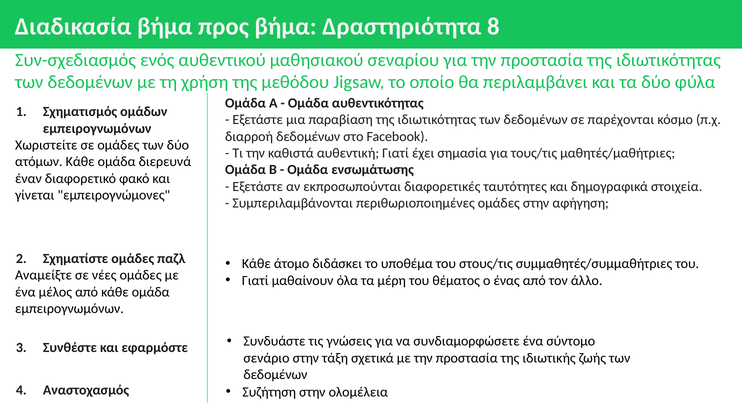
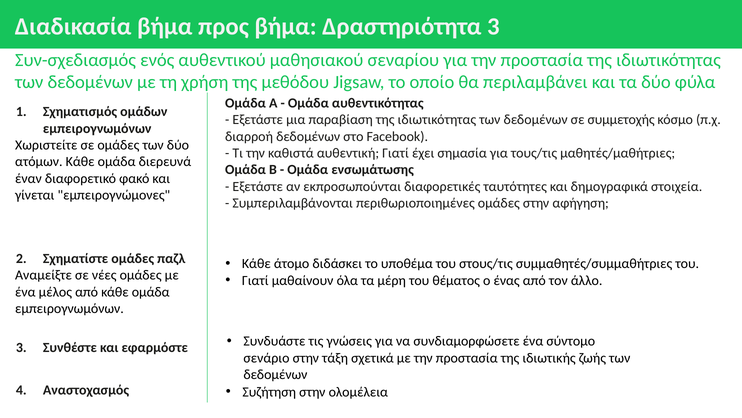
Δραστηριότητα 8: 8 -> 3
παρέχονται: παρέχονται -> συμμετοχής
